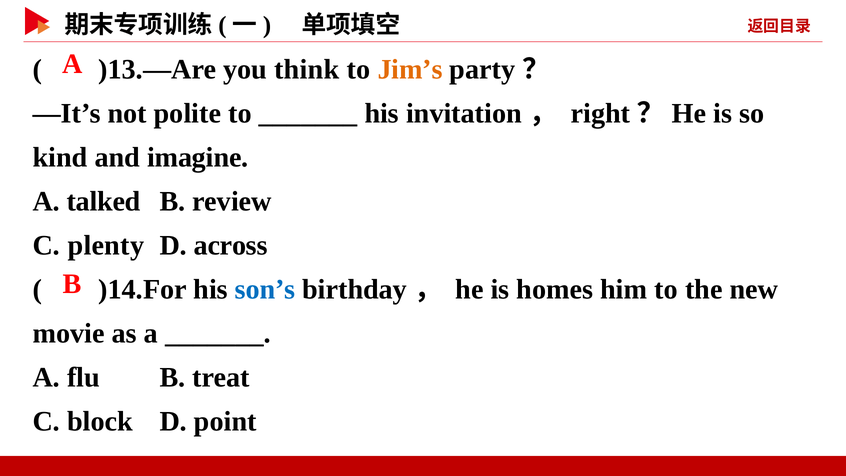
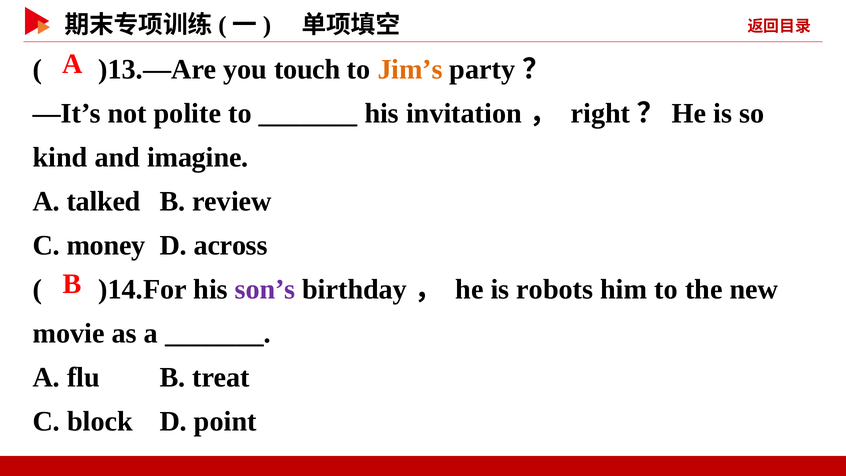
think: think -> touch
plenty: plenty -> money
son’s colour: blue -> purple
homes: homes -> robots
